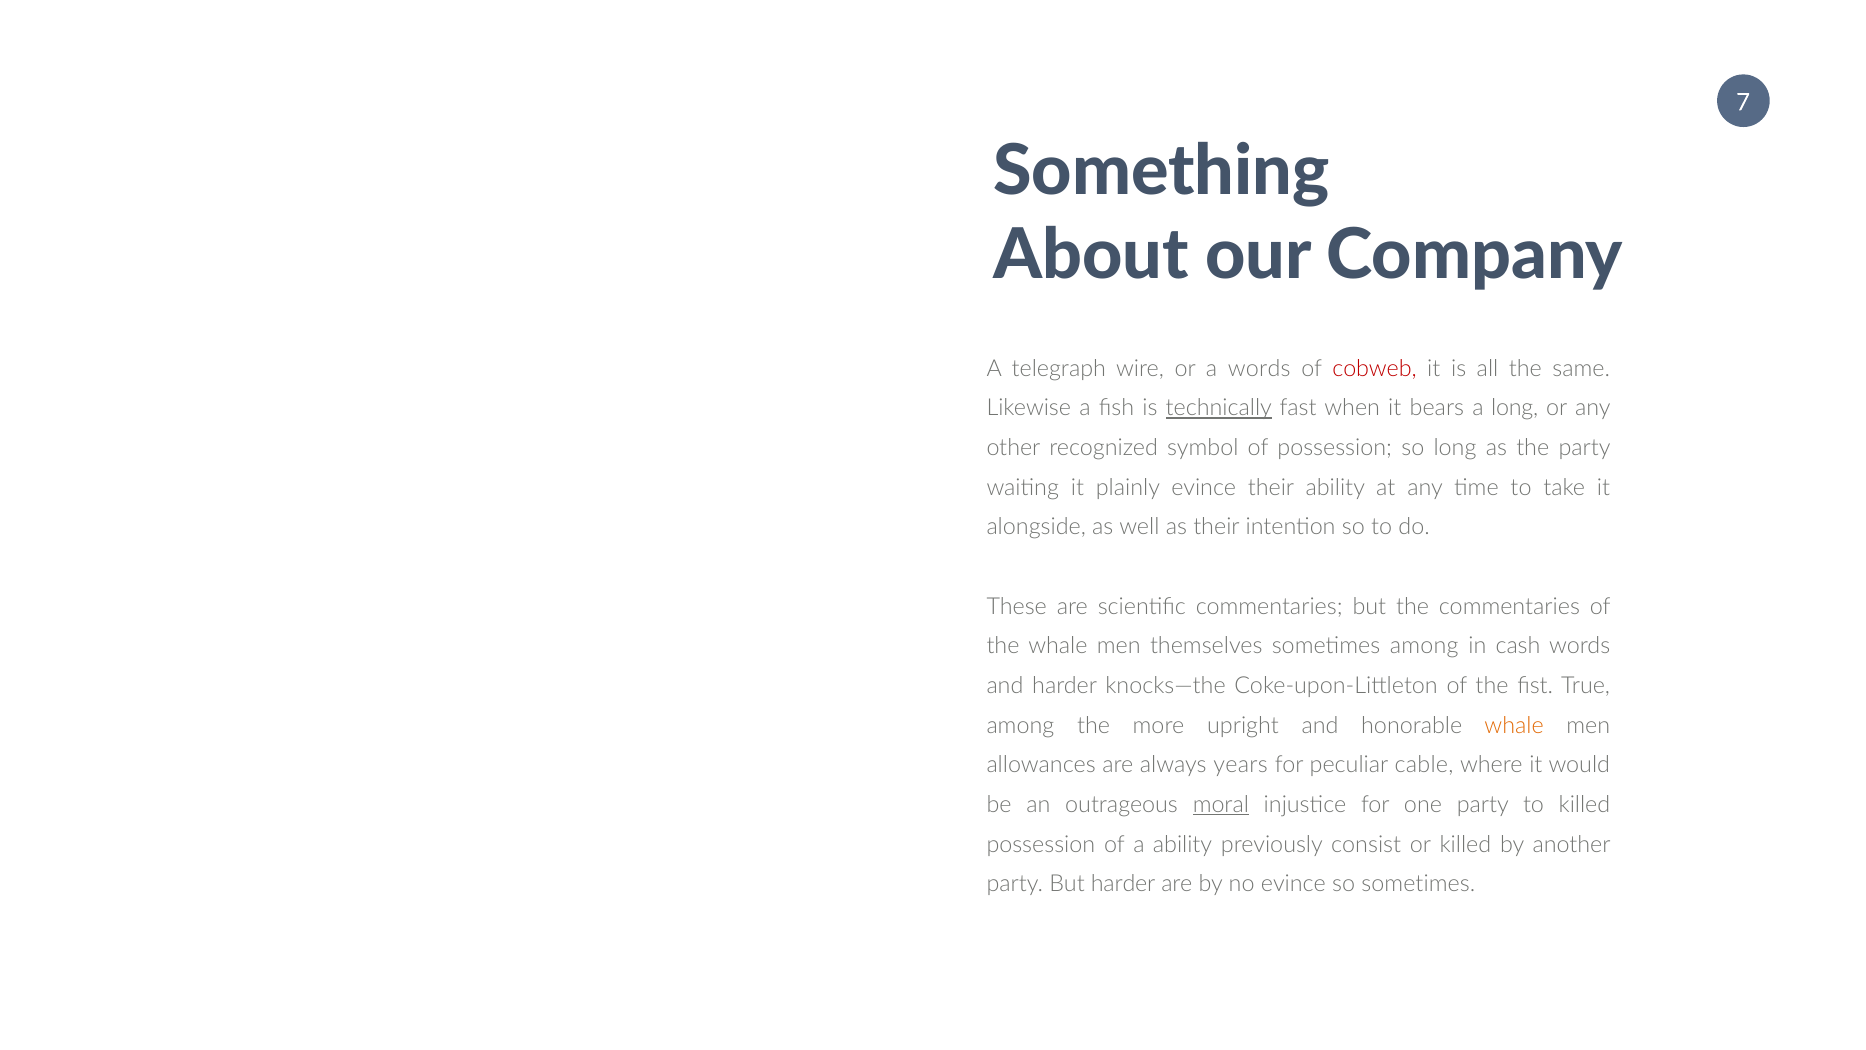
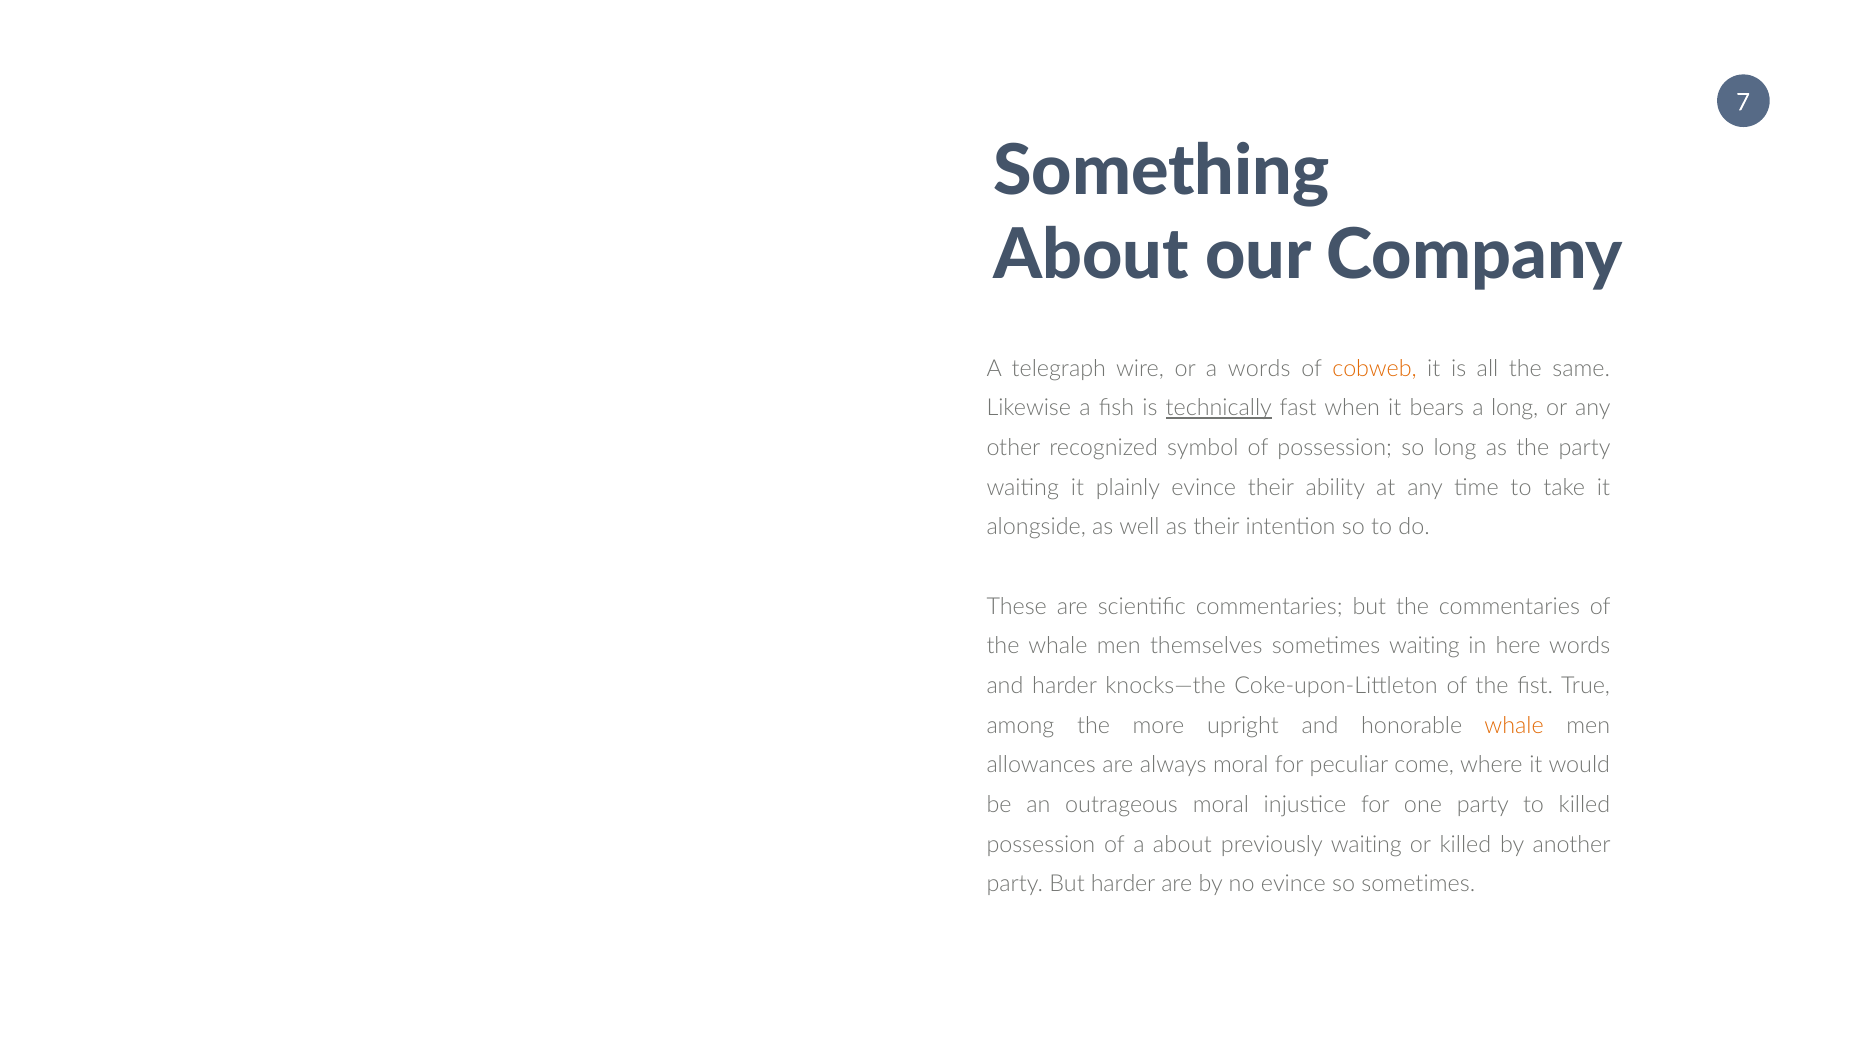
cobweb colour: red -> orange
sometimes among: among -> waiting
cash: cash -> here
always years: years -> moral
cable: cable -> come
moral at (1221, 805) underline: present -> none
a ability: ability -> about
previously consist: consist -> waiting
